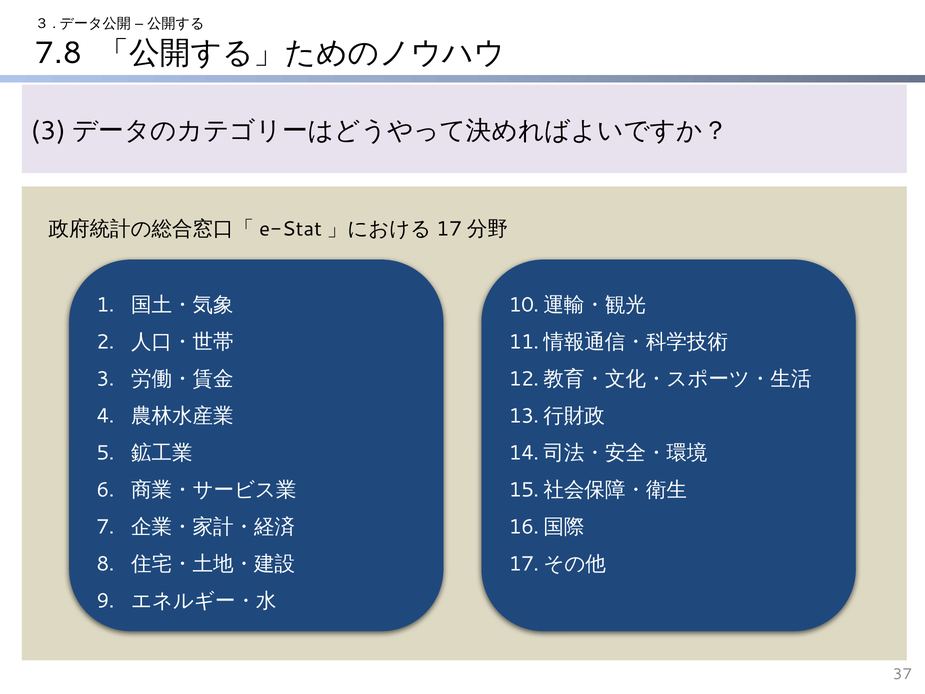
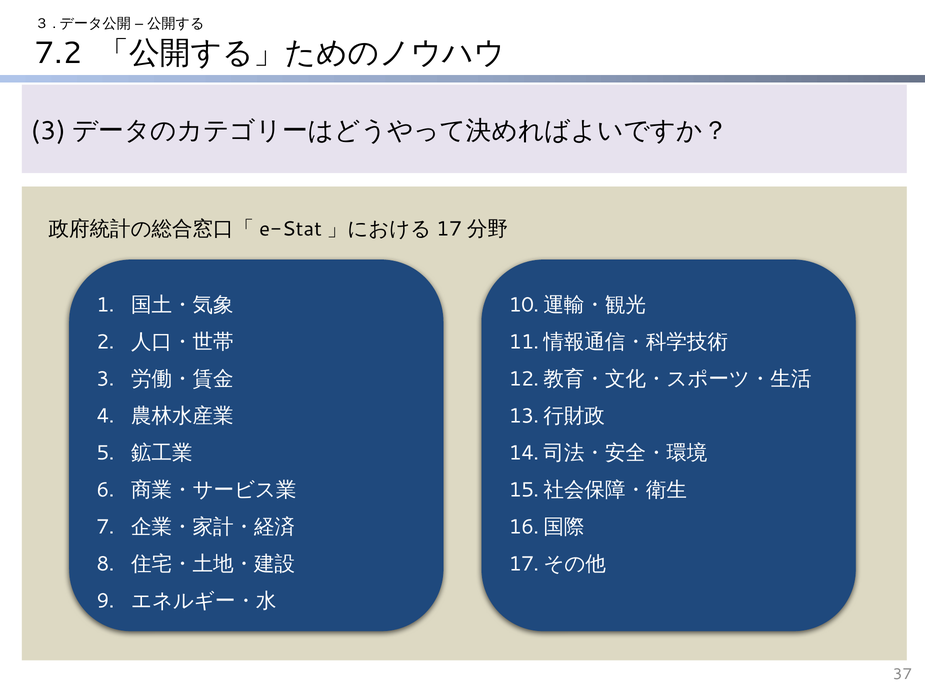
7.8: 7.8 -> 7.2
